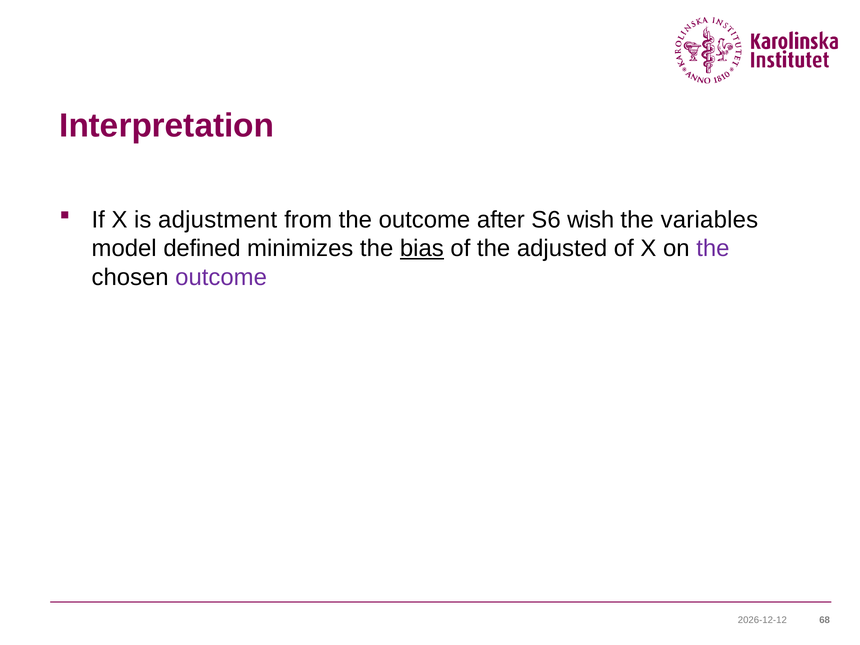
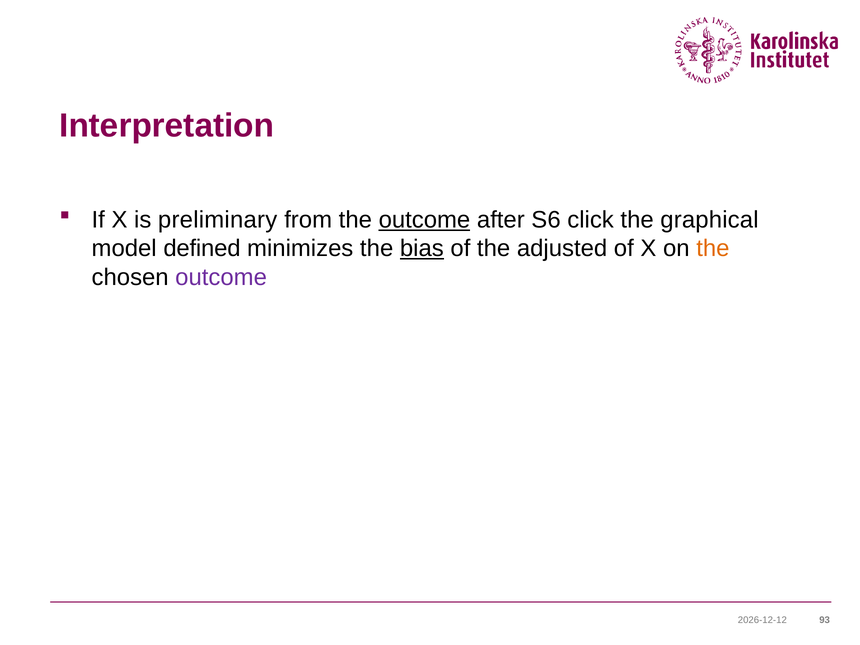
adjustment: adjustment -> preliminary
outcome at (424, 220) underline: none -> present
wish: wish -> click
variables: variables -> graphical
the at (713, 248) colour: purple -> orange
68: 68 -> 93
